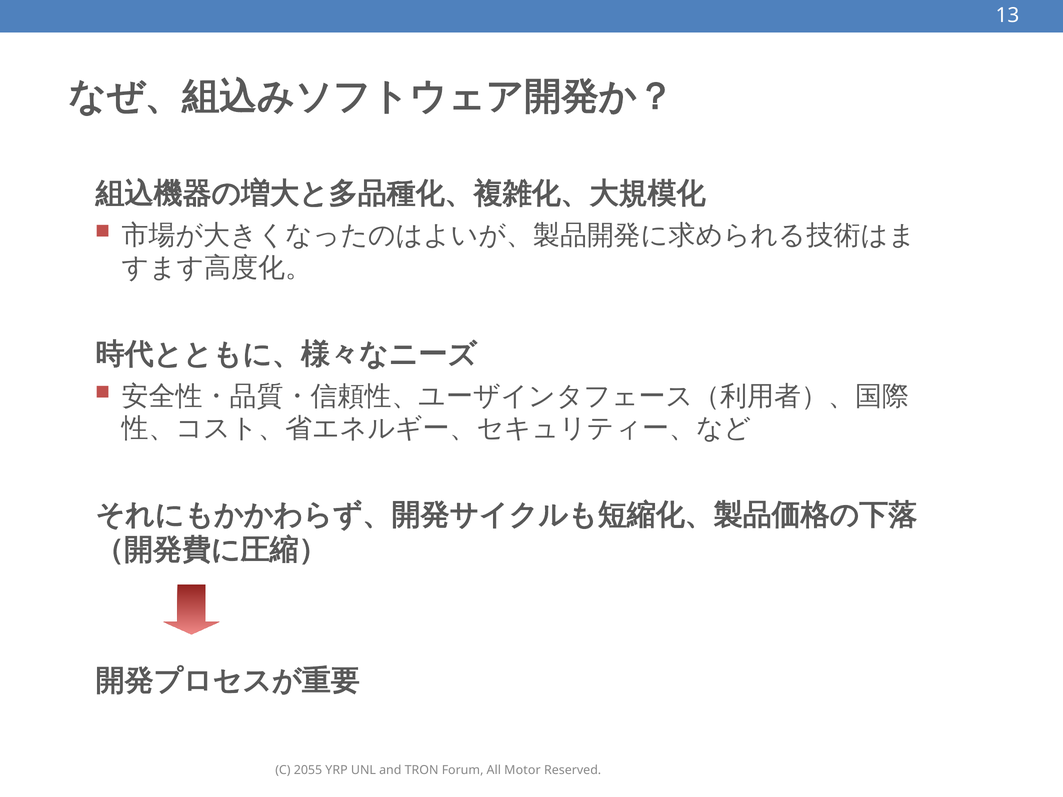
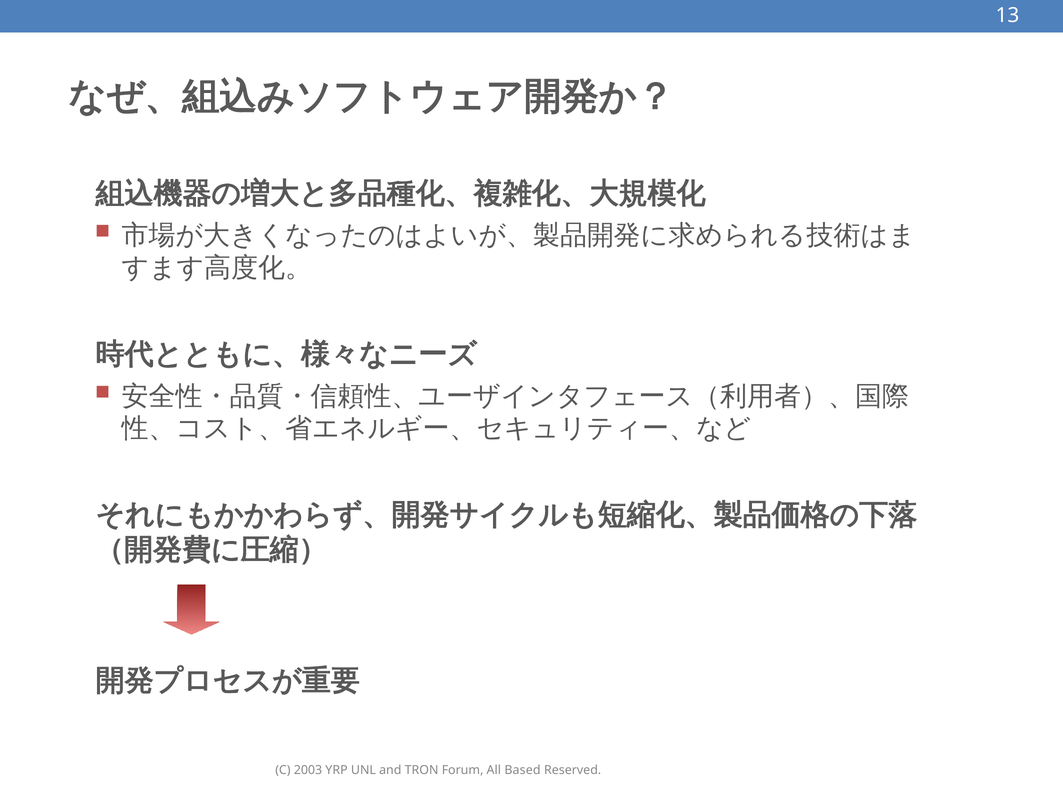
2055: 2055 -> 2003
Motor: Motor -> Based
